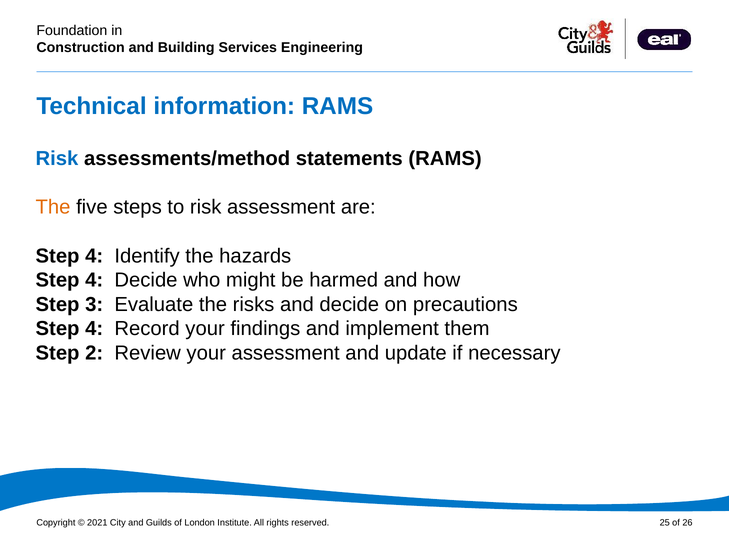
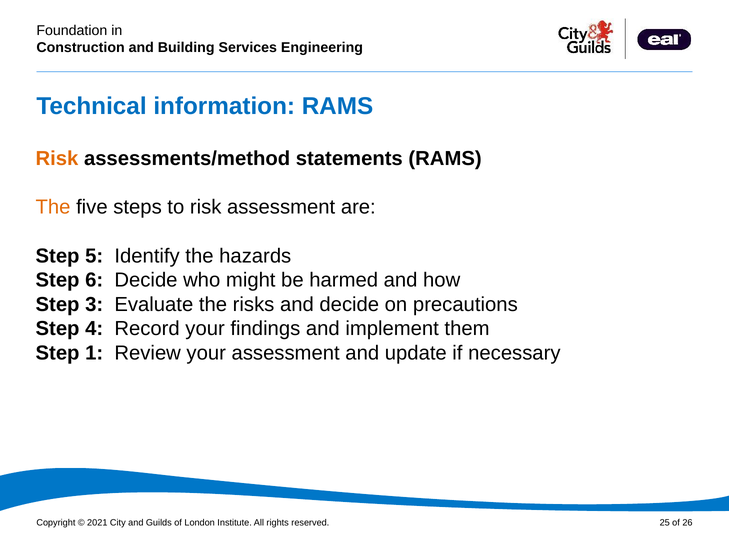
Risk at (57, 158) colour: blue -> orange
4 at (94, 256): 4 -> 5
4 at (94, 280): 4 -> 6
2: 2 -> 1
